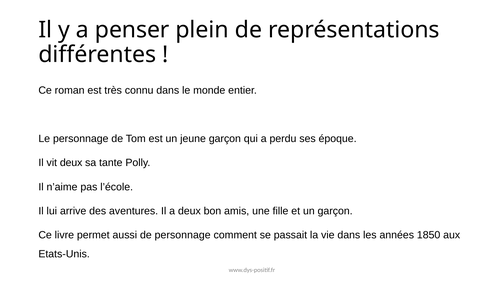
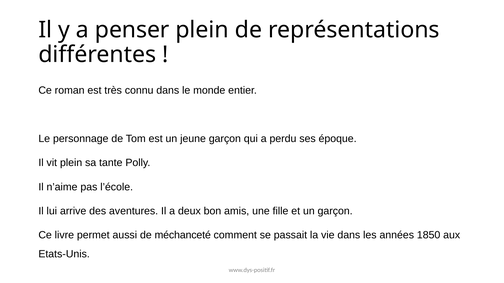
vit deux: deux -> plein
de personnage: personnage -> méchanceté
